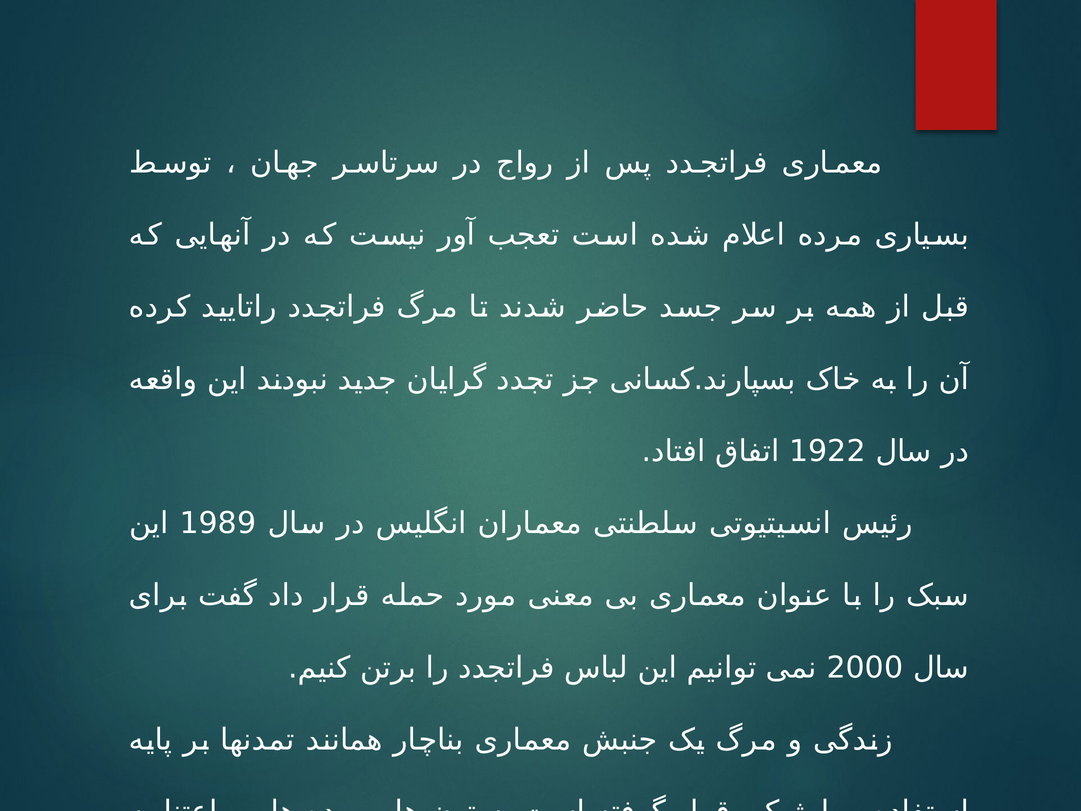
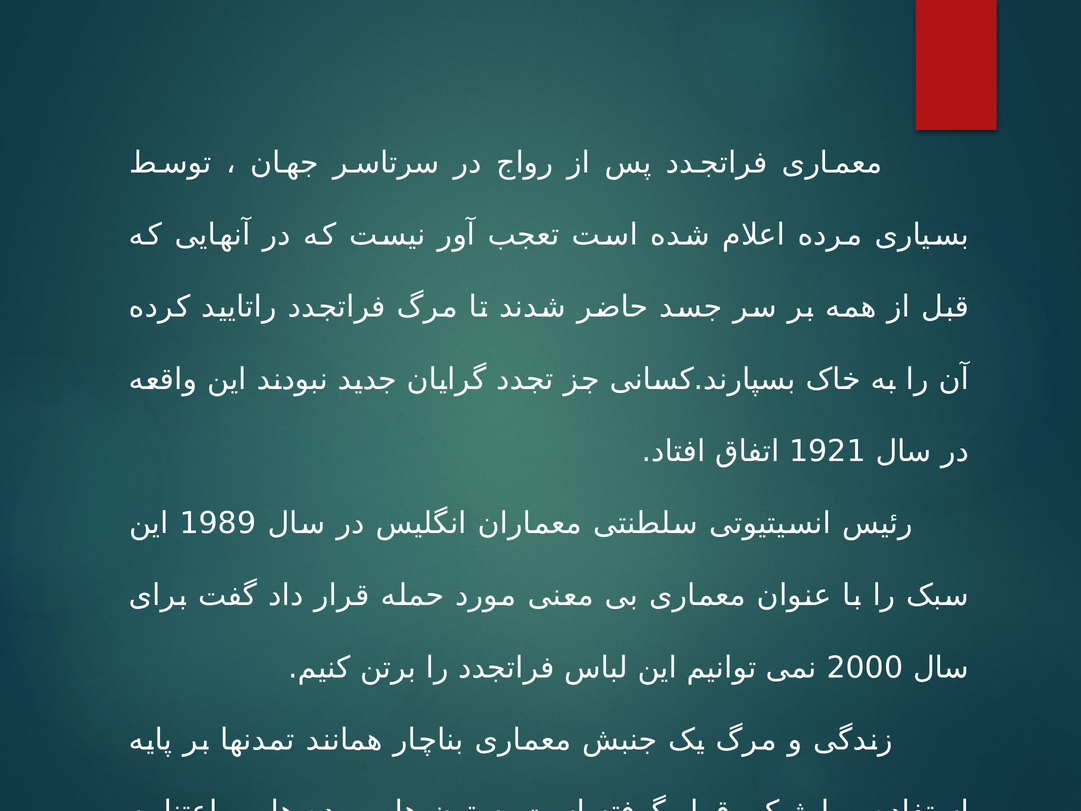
1922: 1922 -> 1921
